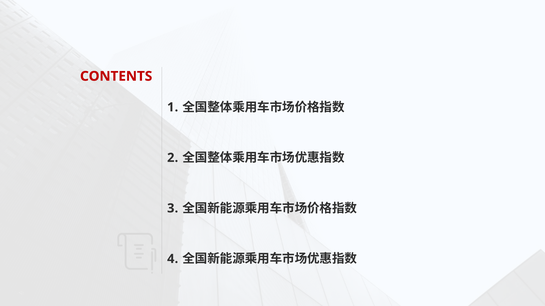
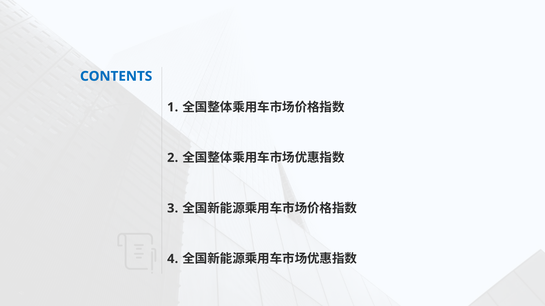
CONTENTS colour: red -> blue
